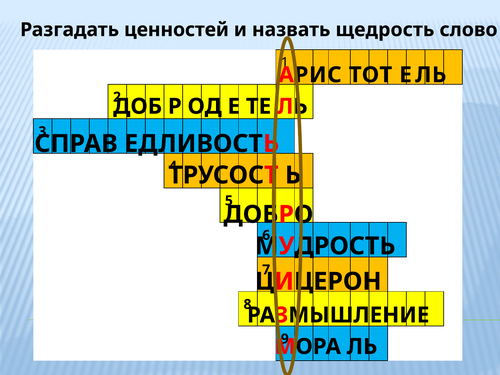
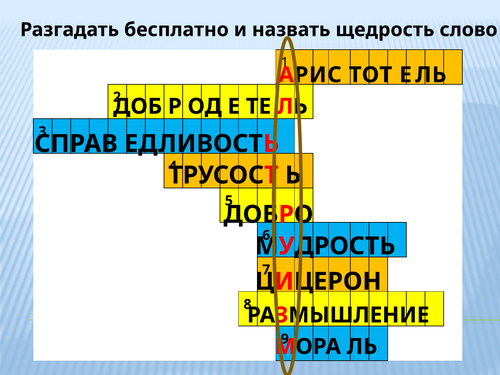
ценностей: ценностей -> бесплатно
